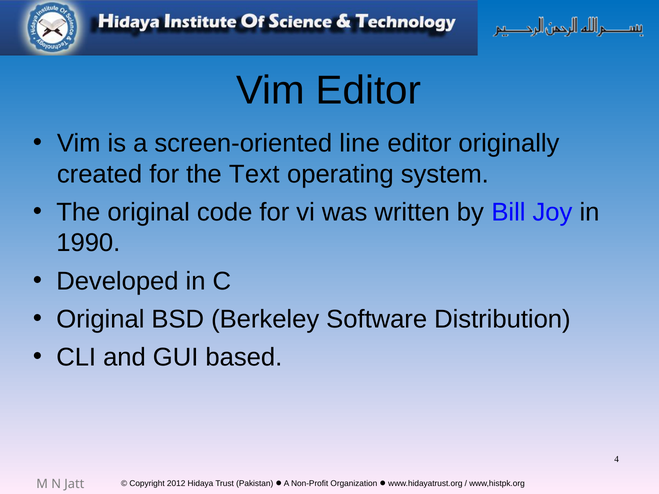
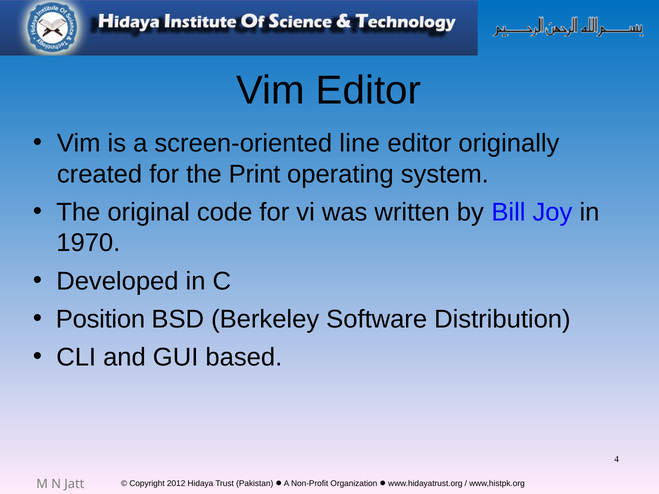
Text: Text -> Print
1990: 1990 -> 1970
Original at (100, 319): Original -> Position
